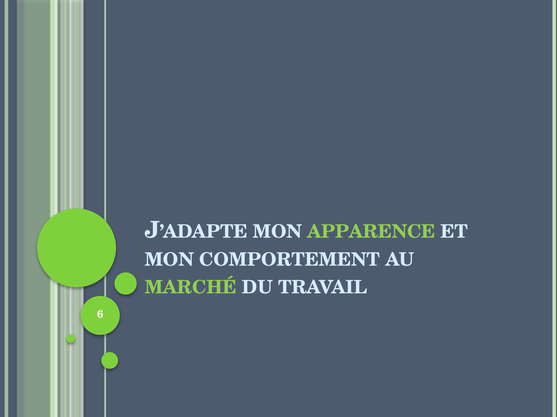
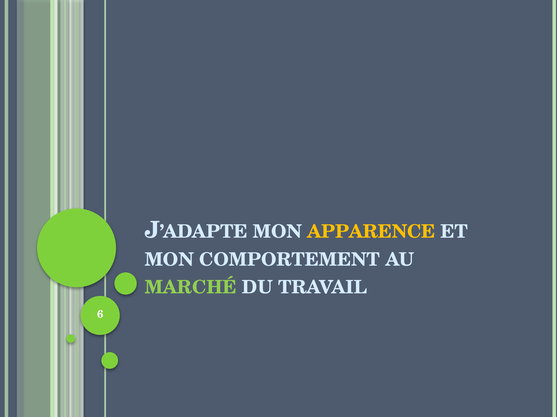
APPARENCE colour: light green -> yellow
